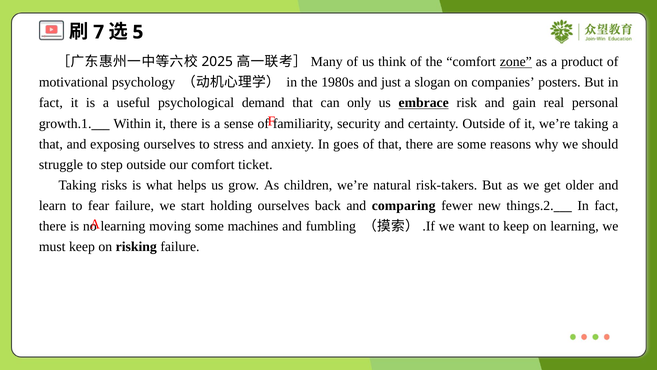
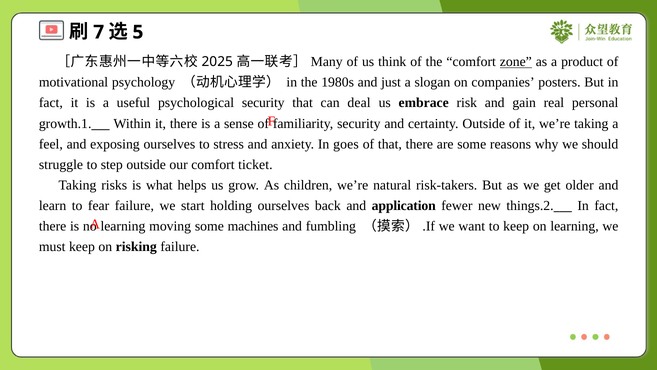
psychological demand: demand -> security
only: only -> deal
embrace underline: present -> none
that at (51, 144): that -> feel
comparing: comparing -> application
